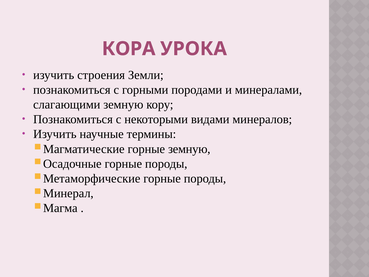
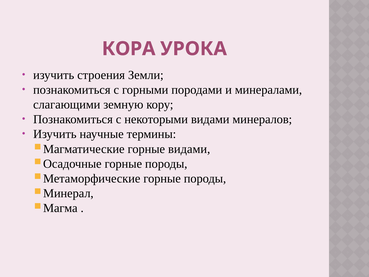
горные земную: земную -> видами
